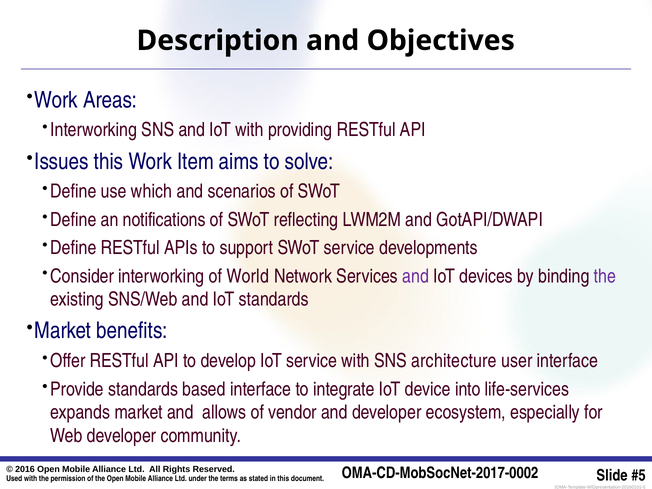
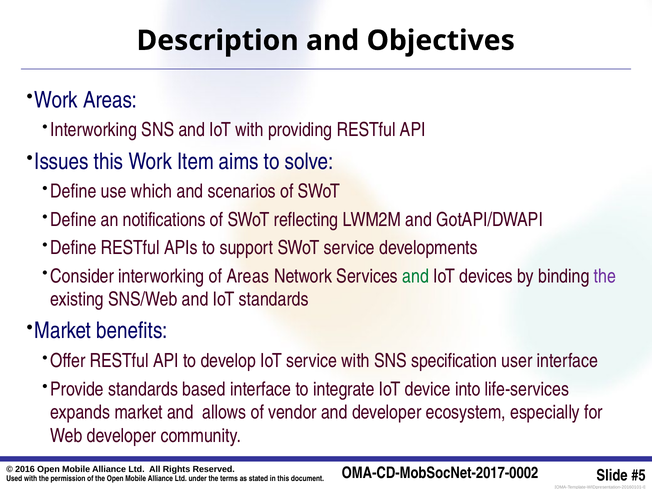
of World: World -> Areas
and at (416, 276) colour: purple -> green
architecture: architecture -> specification
